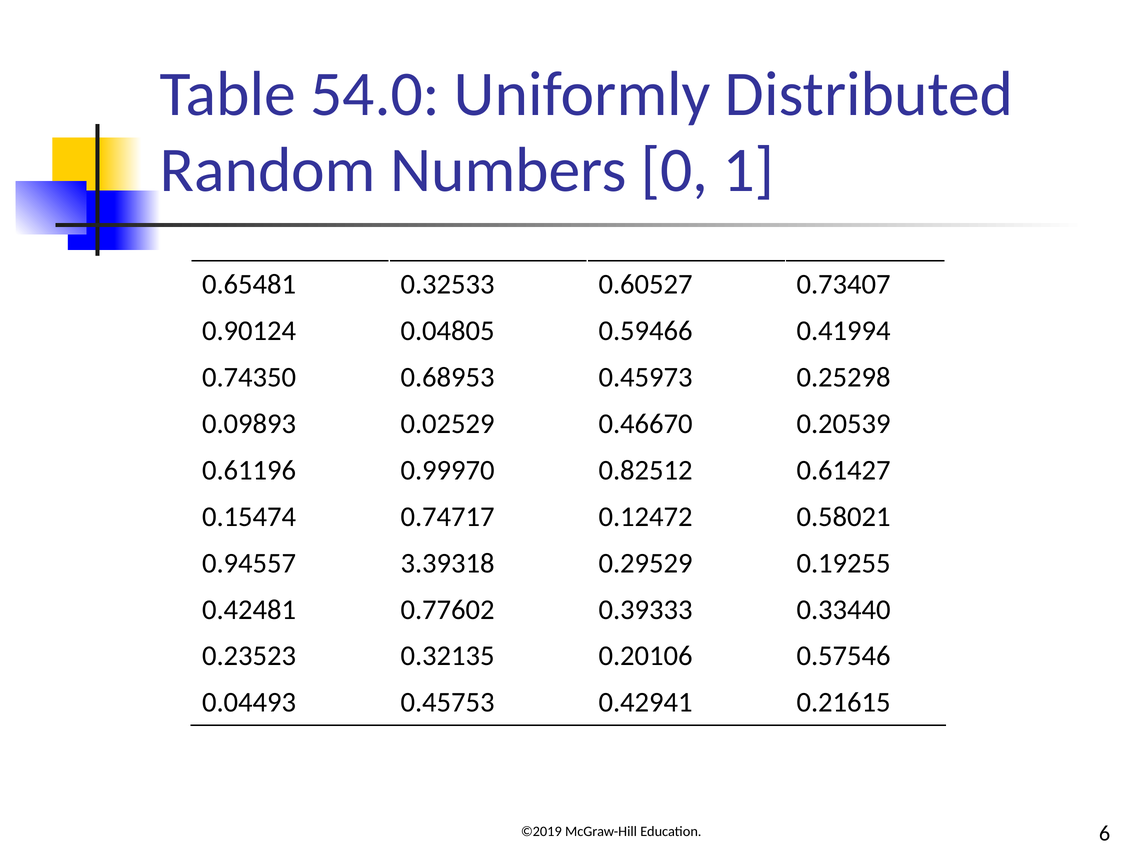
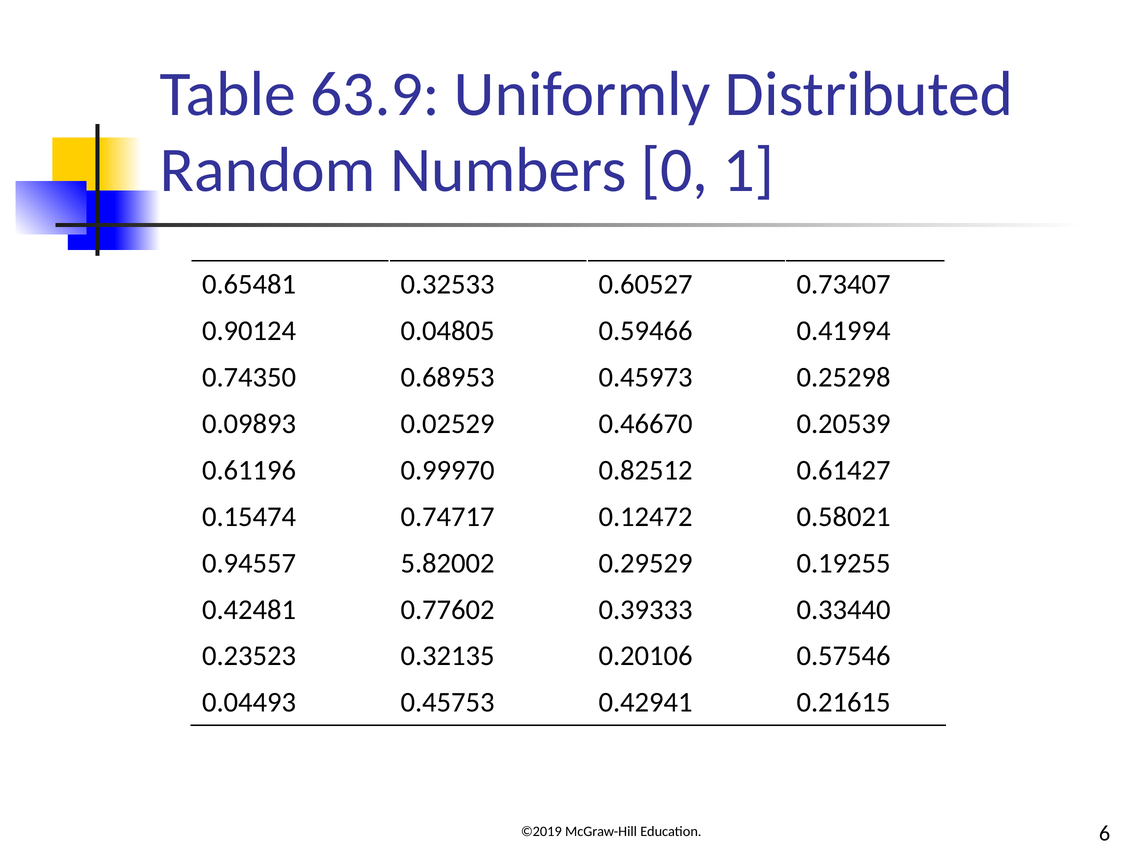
54.0: 54.0 -> 63.9
3.39318: 3.39318 -> 5.82002
